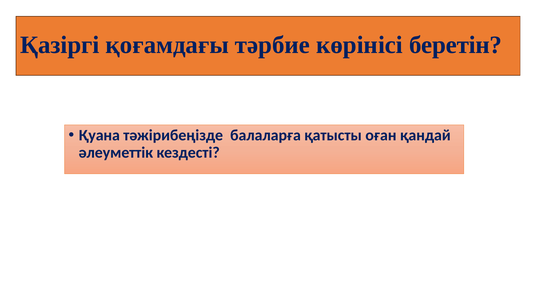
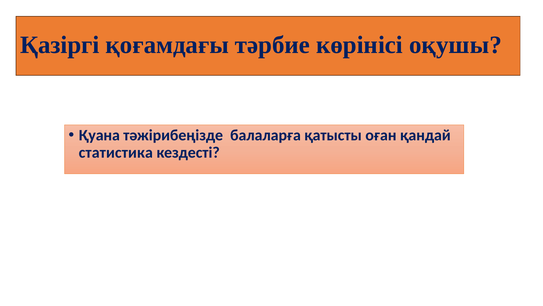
беретін: беретін -> оқушы
әлеуметтік: әлеуметтік -> статистика
